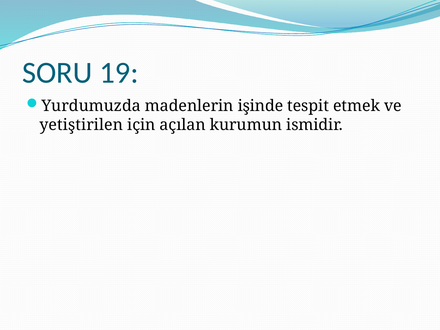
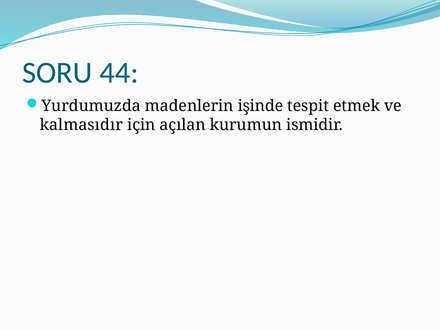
19: 19 -> 44
yetiştirilen: yetiştirilen -> kalmasıdır
